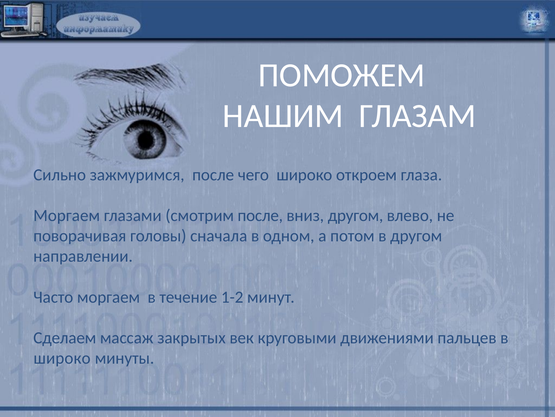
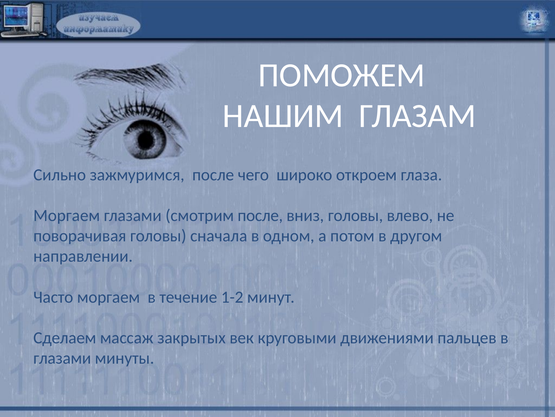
вниз другом: другом -> головы
широко at (62, 358): широко -> глазами
